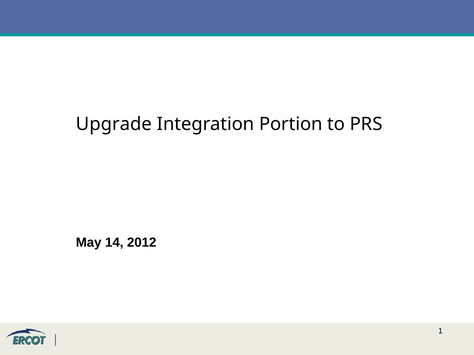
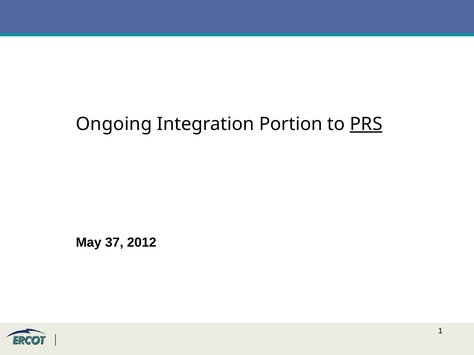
Upgrade: Upgrade -> Ongoing
PRS underline: none -> present
14: 14 -> 37
